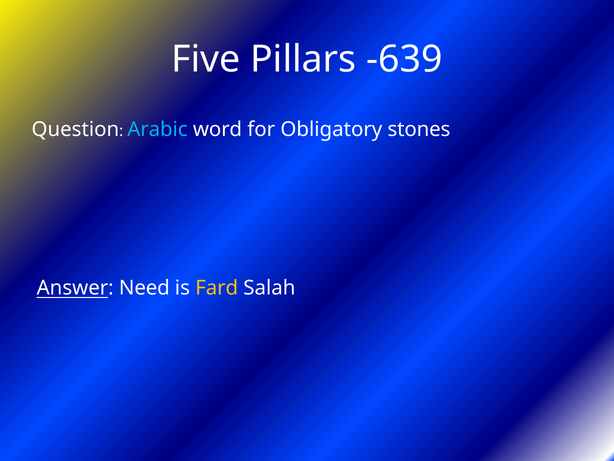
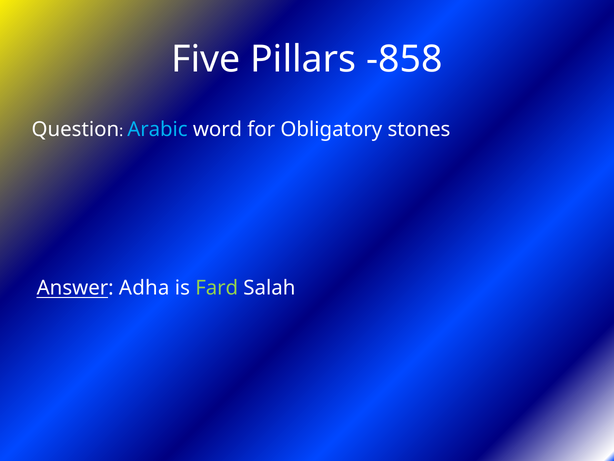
-639: -639 -> -858
Need: Need -> Adha
Fard colour: yellow -> light green
